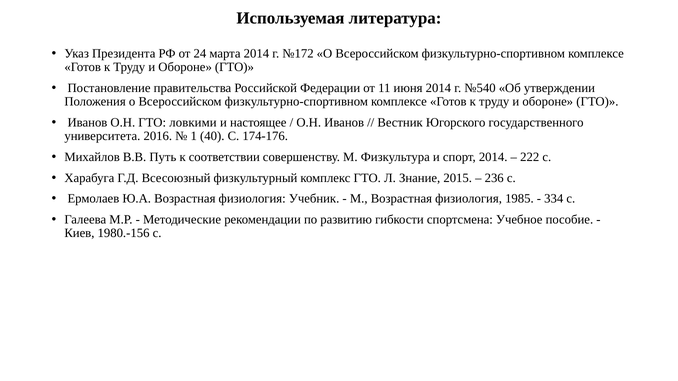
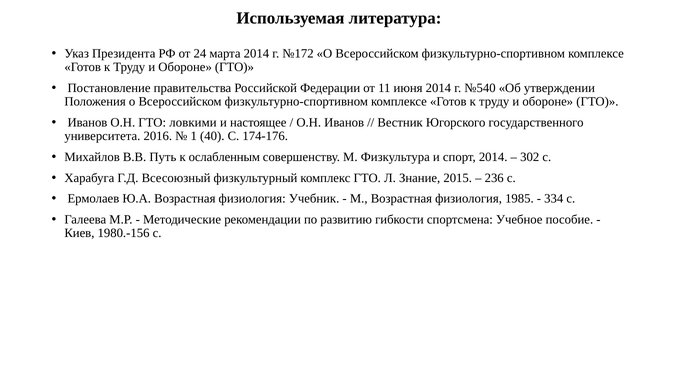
соответствии: соответствии -> ослабленным
222: 222 -> 302
